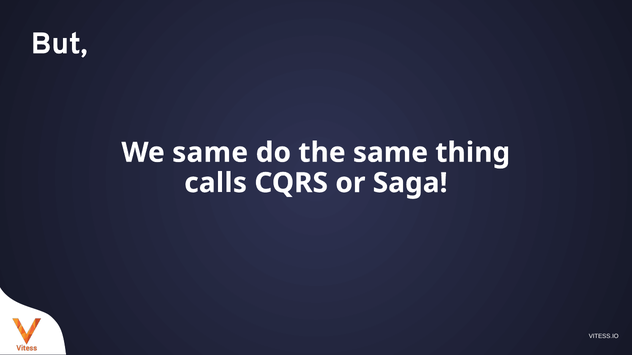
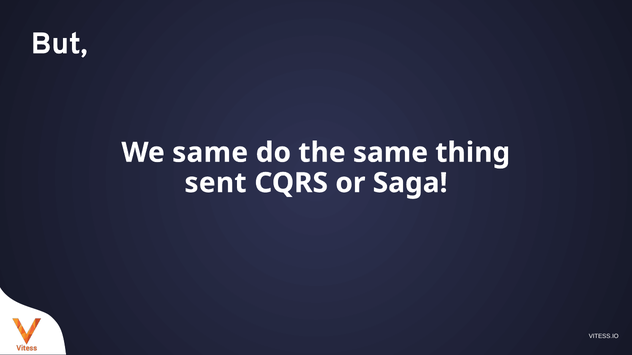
calls: calls -> sent
